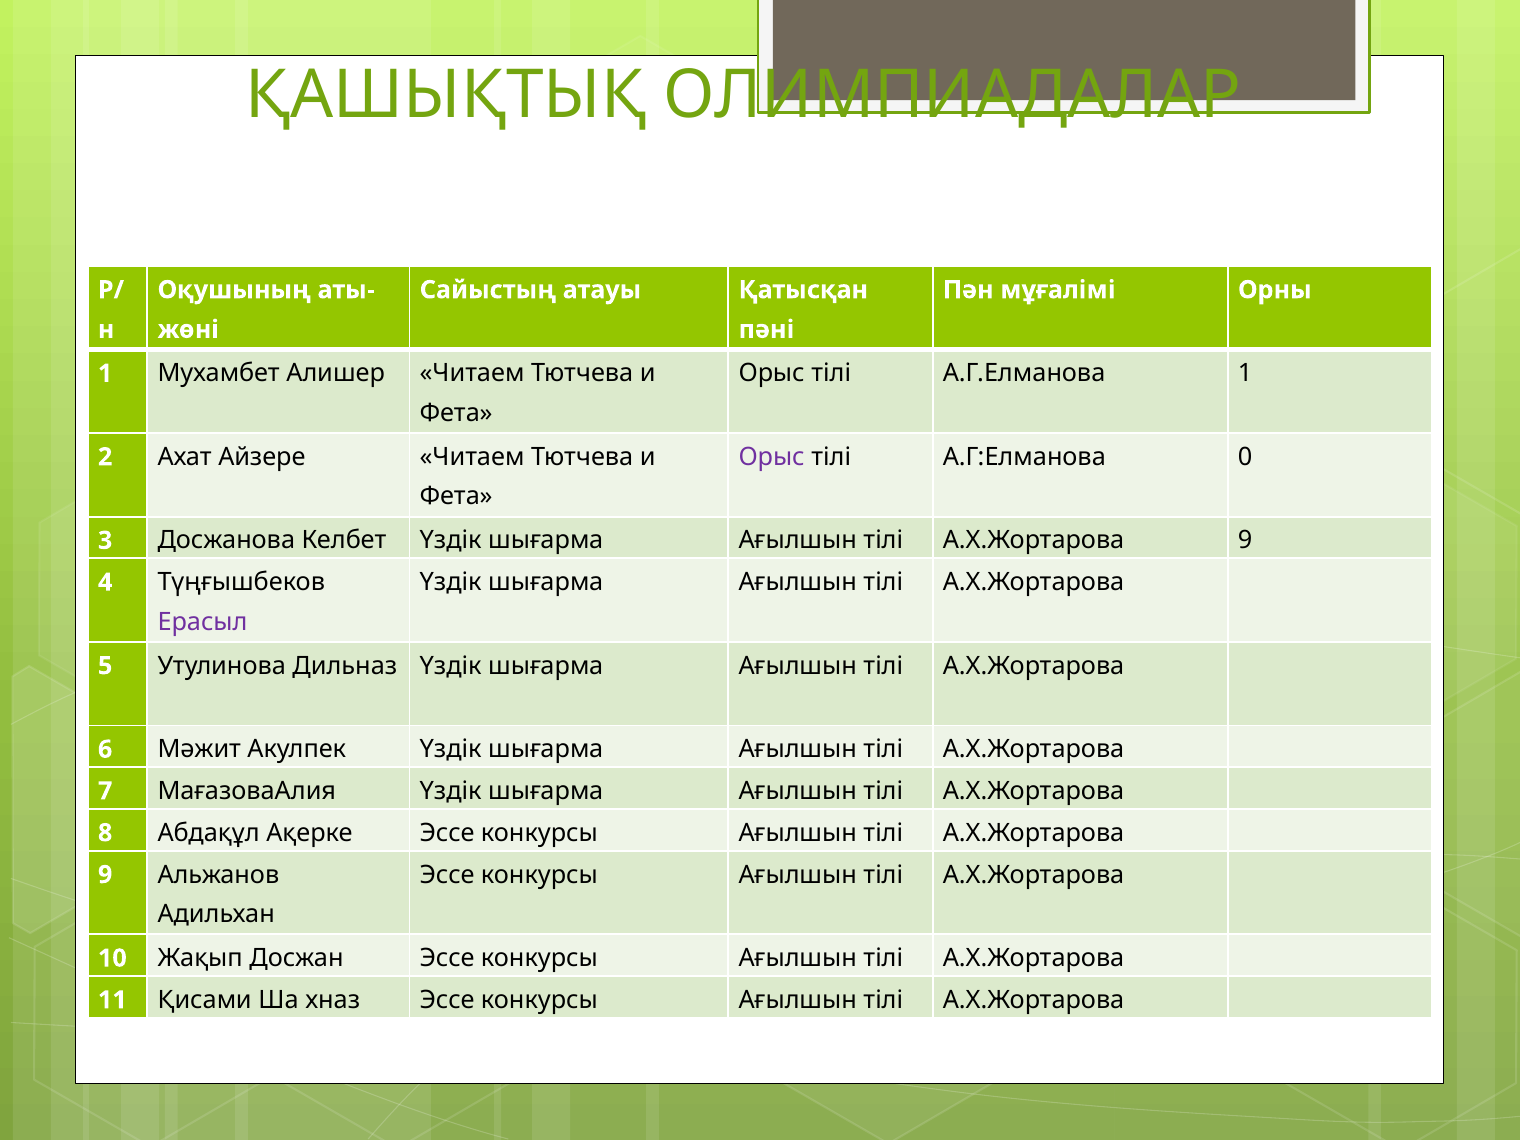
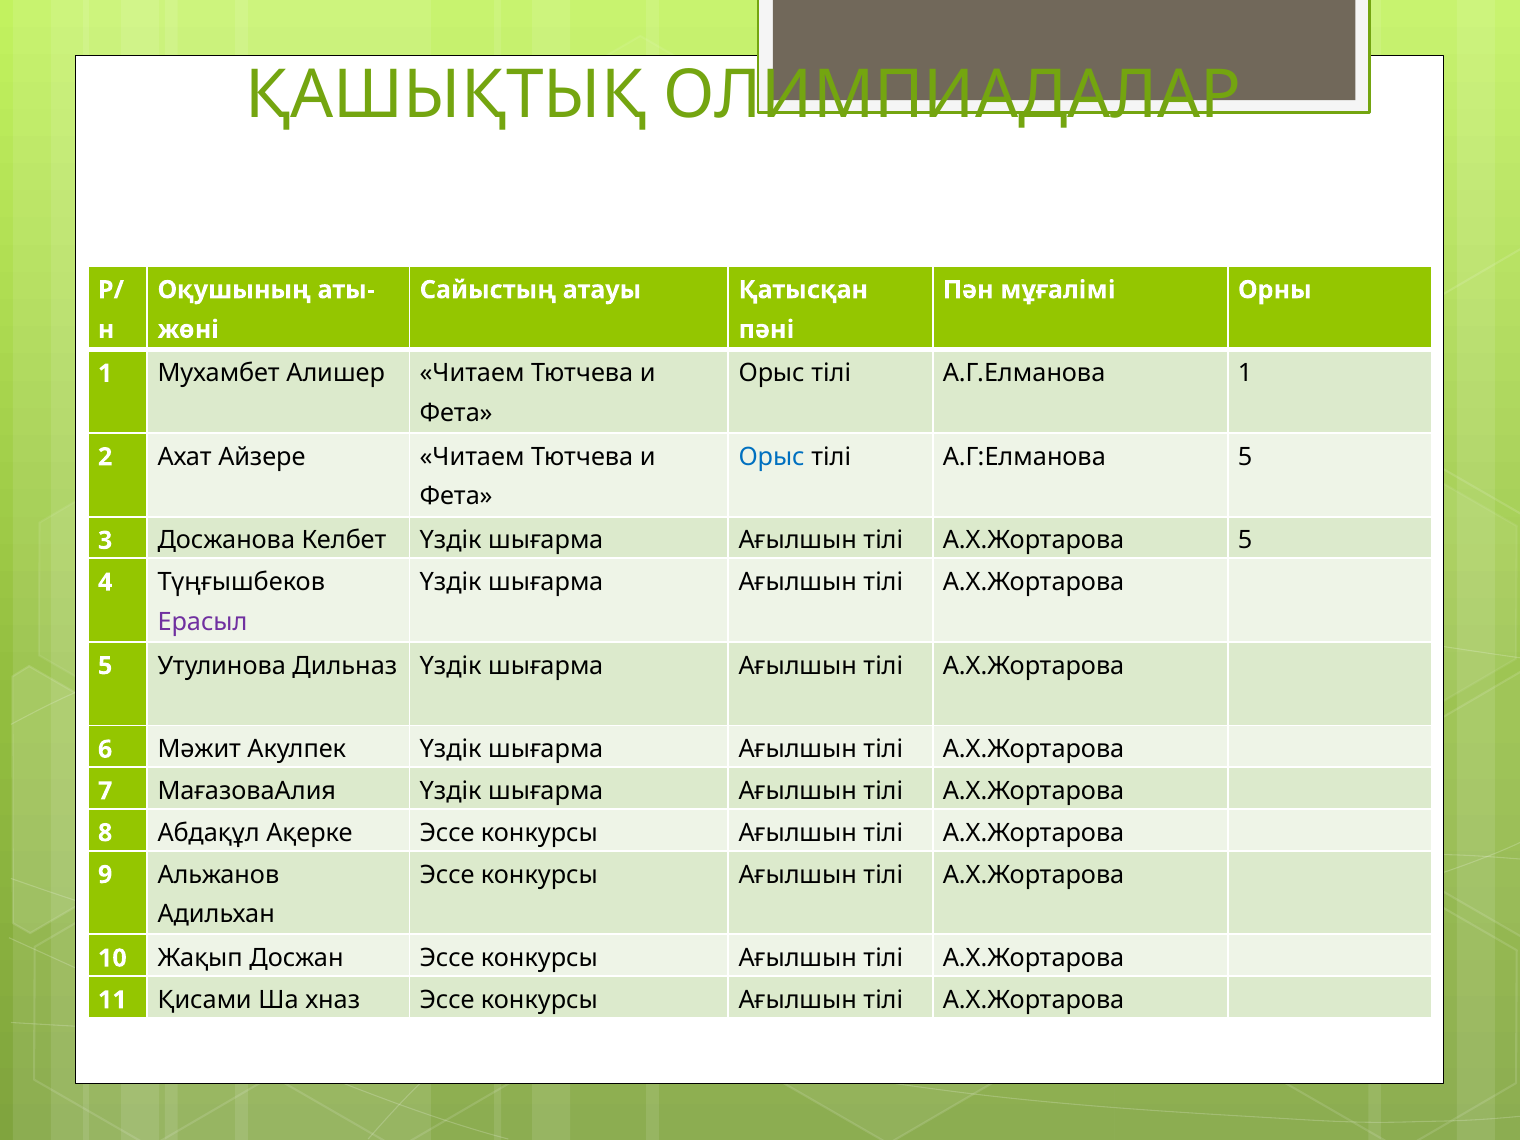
Орыс at (772, 457) colour: purple -> blue
А.Г:Елманова 0: 0 -> 5
9 at (1245, 541): 9 -> 5
